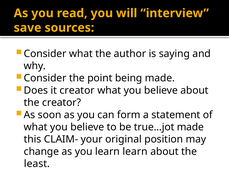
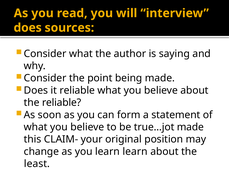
save at (28, 28): save -> does
it creator: creator -> reliable
the creator: creator -> reliable
